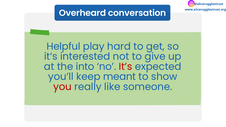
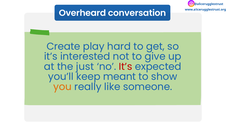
Helpful: Helpful -> Create
into: into -> just
you colour: red -> orange
